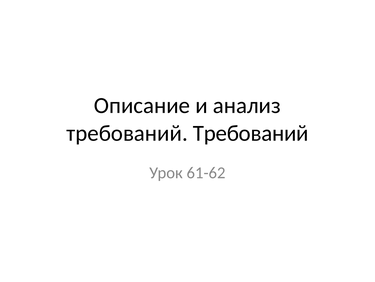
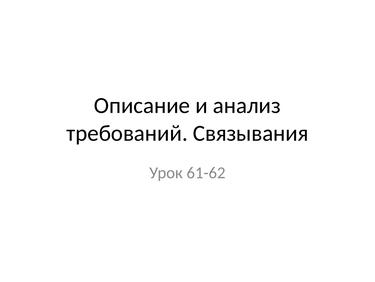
требований Требований: Требований -> Связывания
